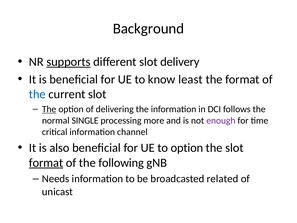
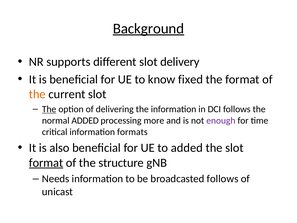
Background underline: none -> present
supports underline: present -> none
least: least -> fixed
the at (37, 94) colour: blue -> orange
normal SINGLE: SINGLE -> ADDED
channel: channel -> formats
to option: option -> added
following: following -> structure
broadcasted related: related -> follows
